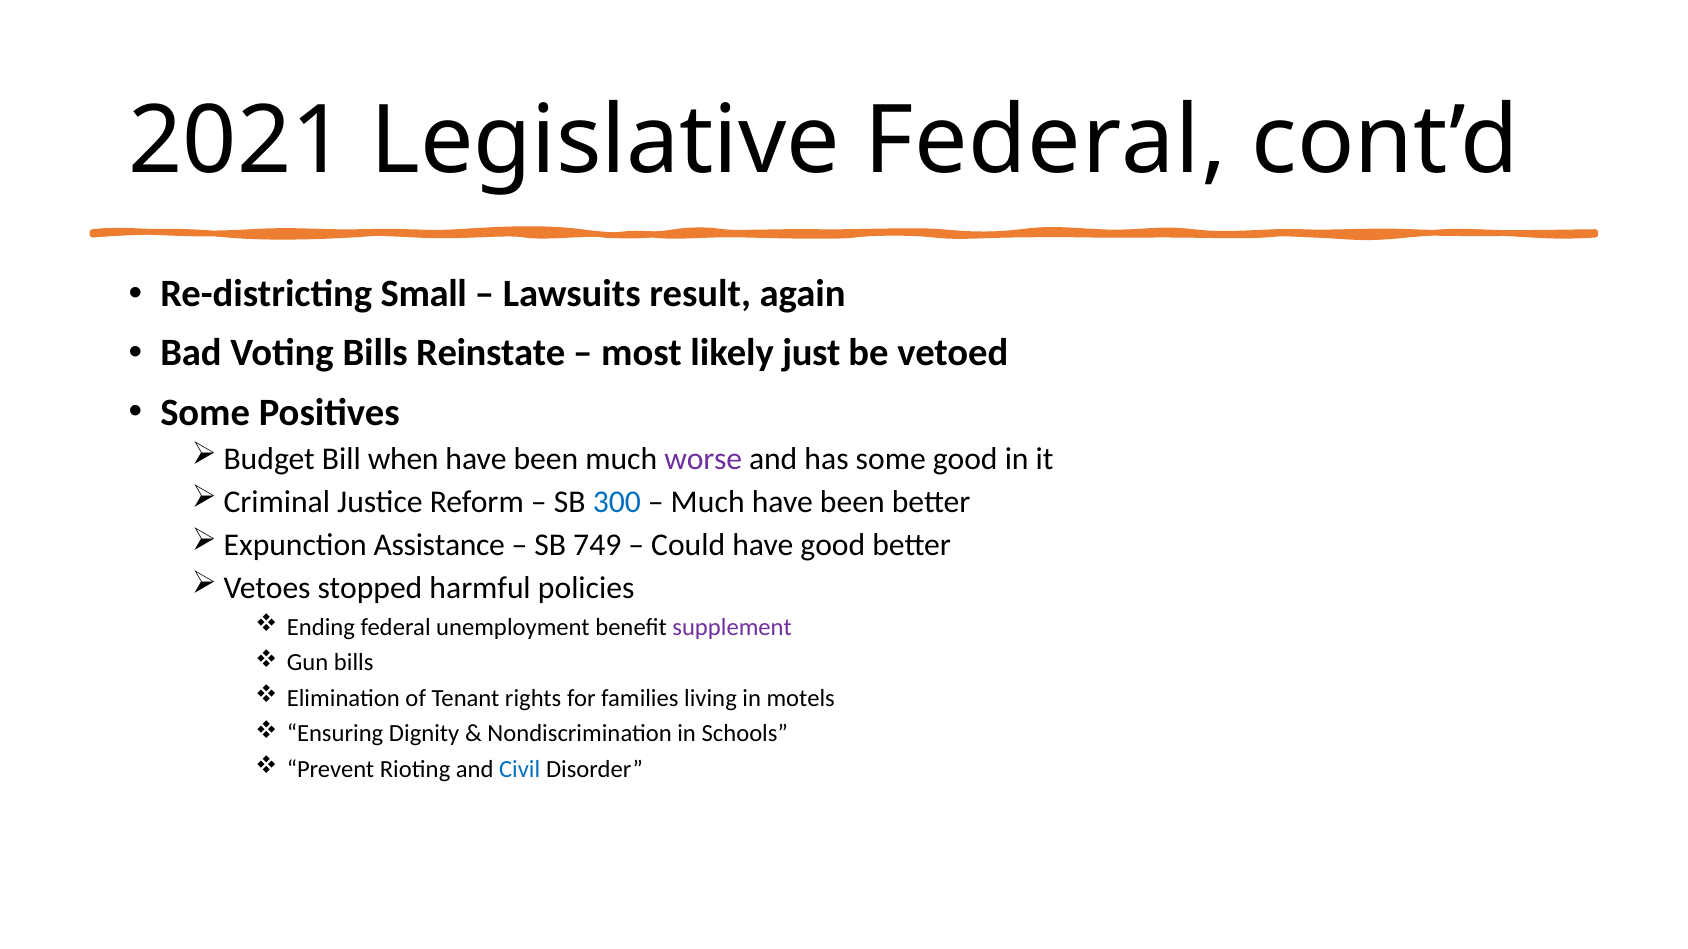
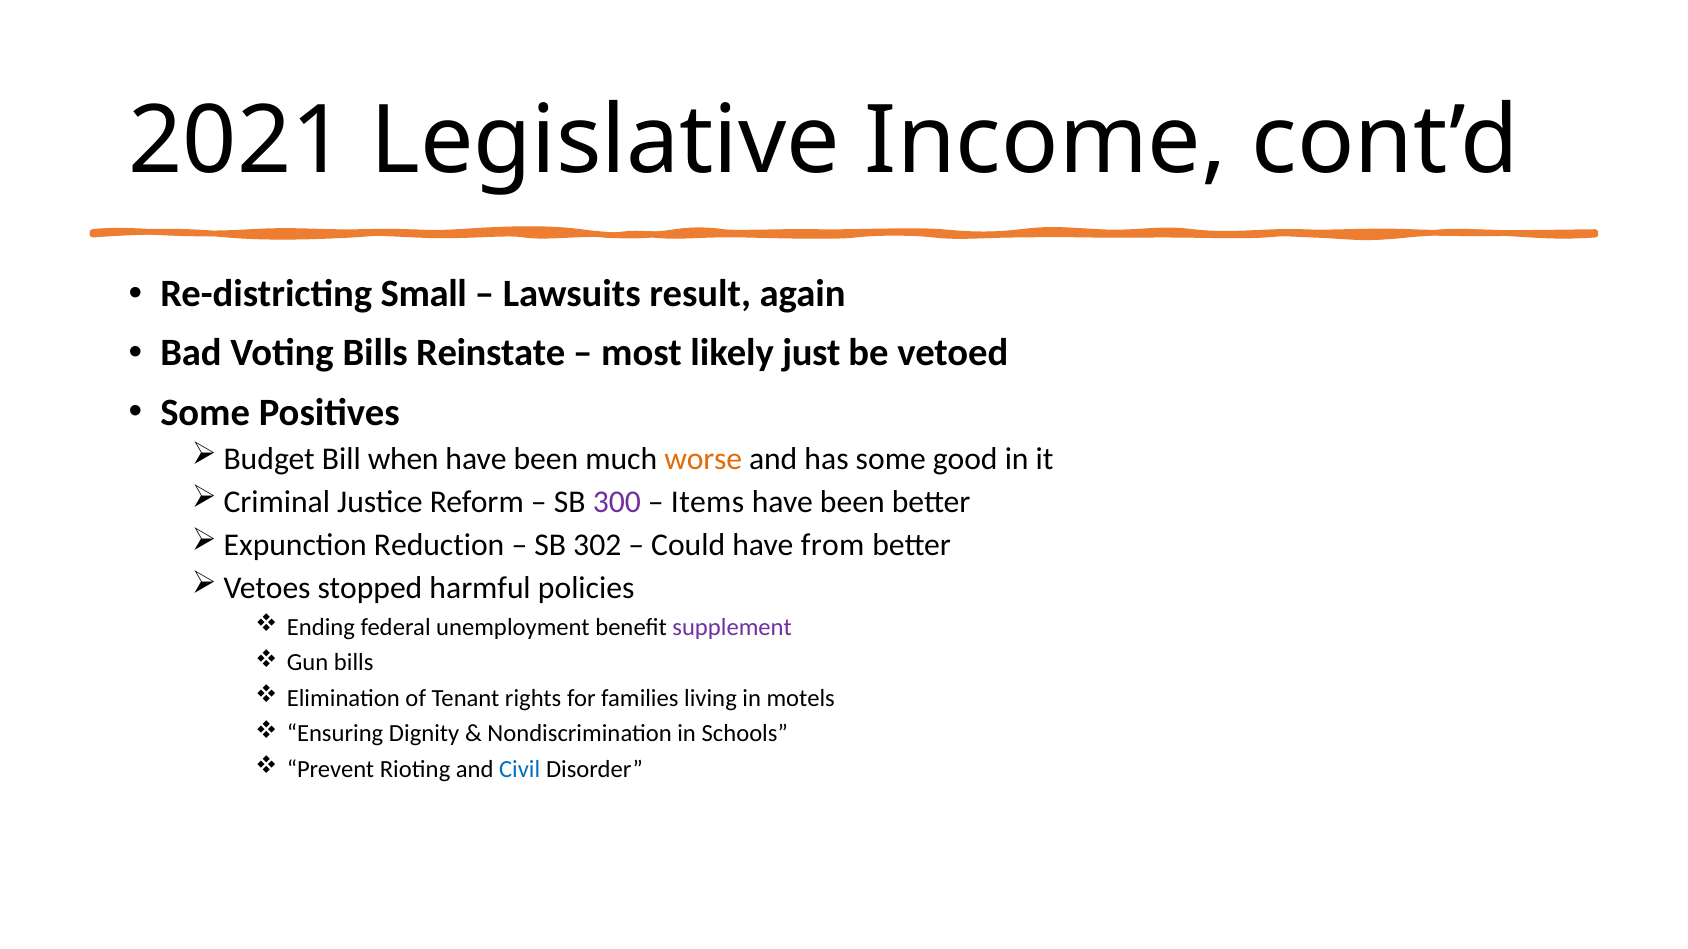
Legislative Federal: Federal -> Income
worse colour: purple -> orange
300 colour: blue -> purple
Much at (708, 502): Much -> Items
Assistance: Assistance -> Reduction
749: 749 -> 302
have good: good -> from
